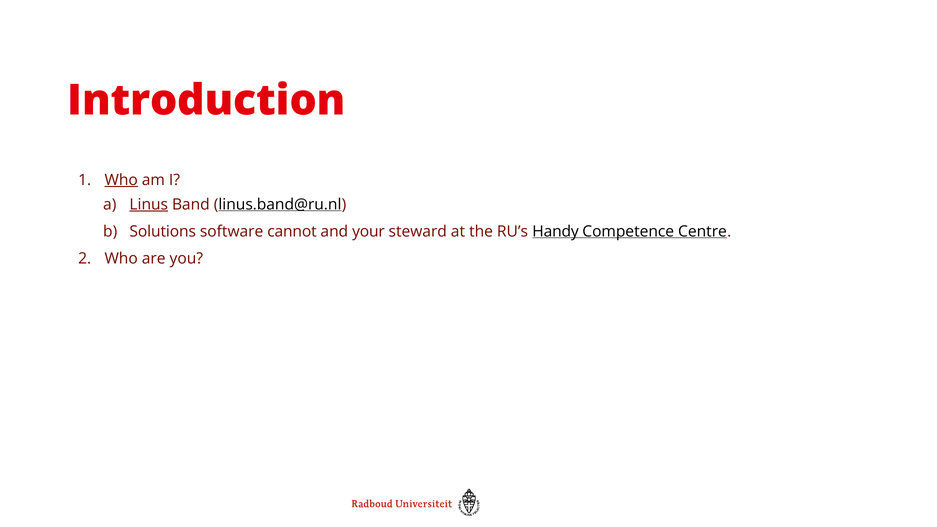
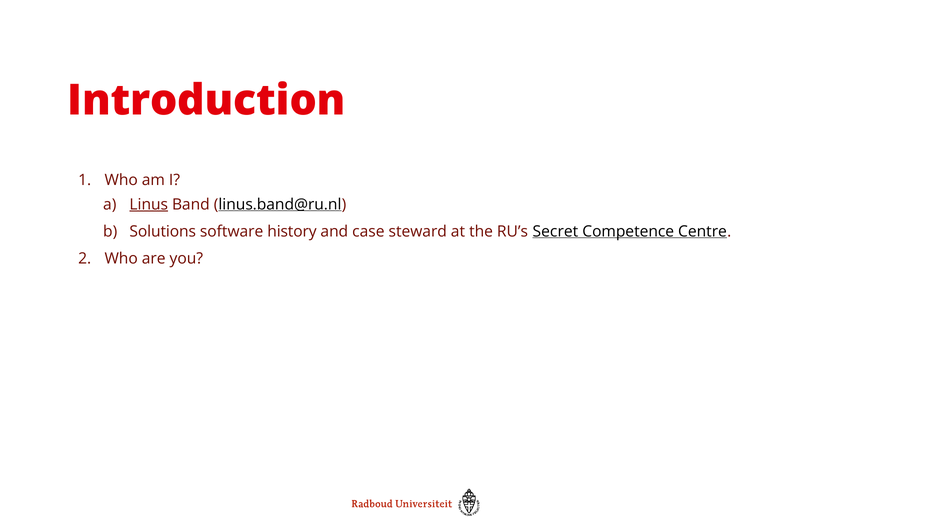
Who at (121, 180) underline: present -> none
cannot: cannot -> history
your: your -> case
Handy: Handy -> Secret
